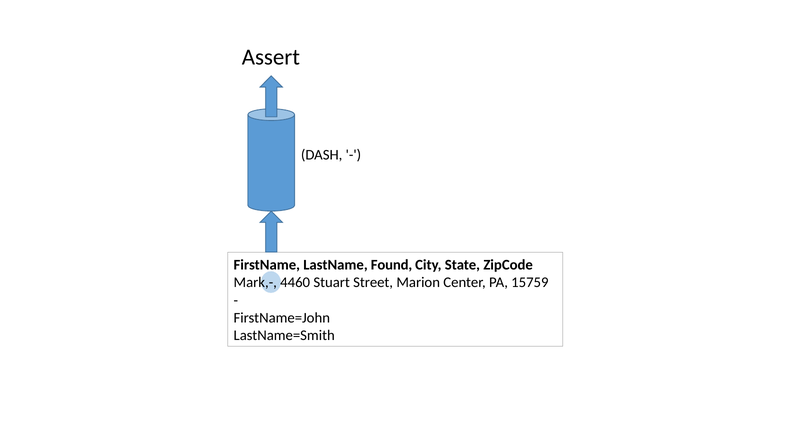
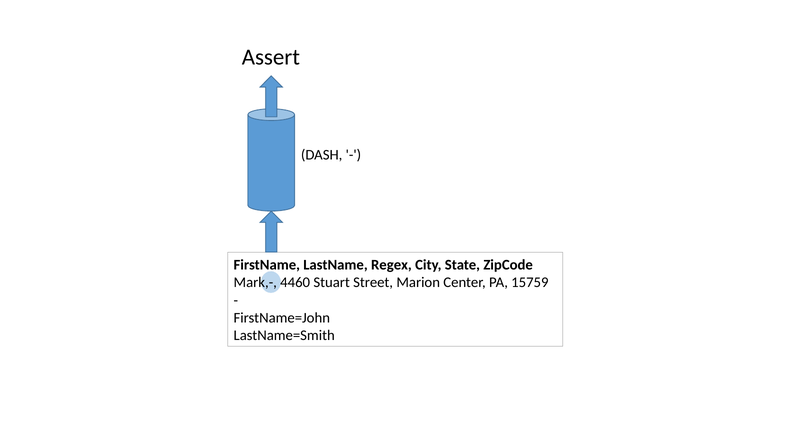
Found: Found -> Regex
